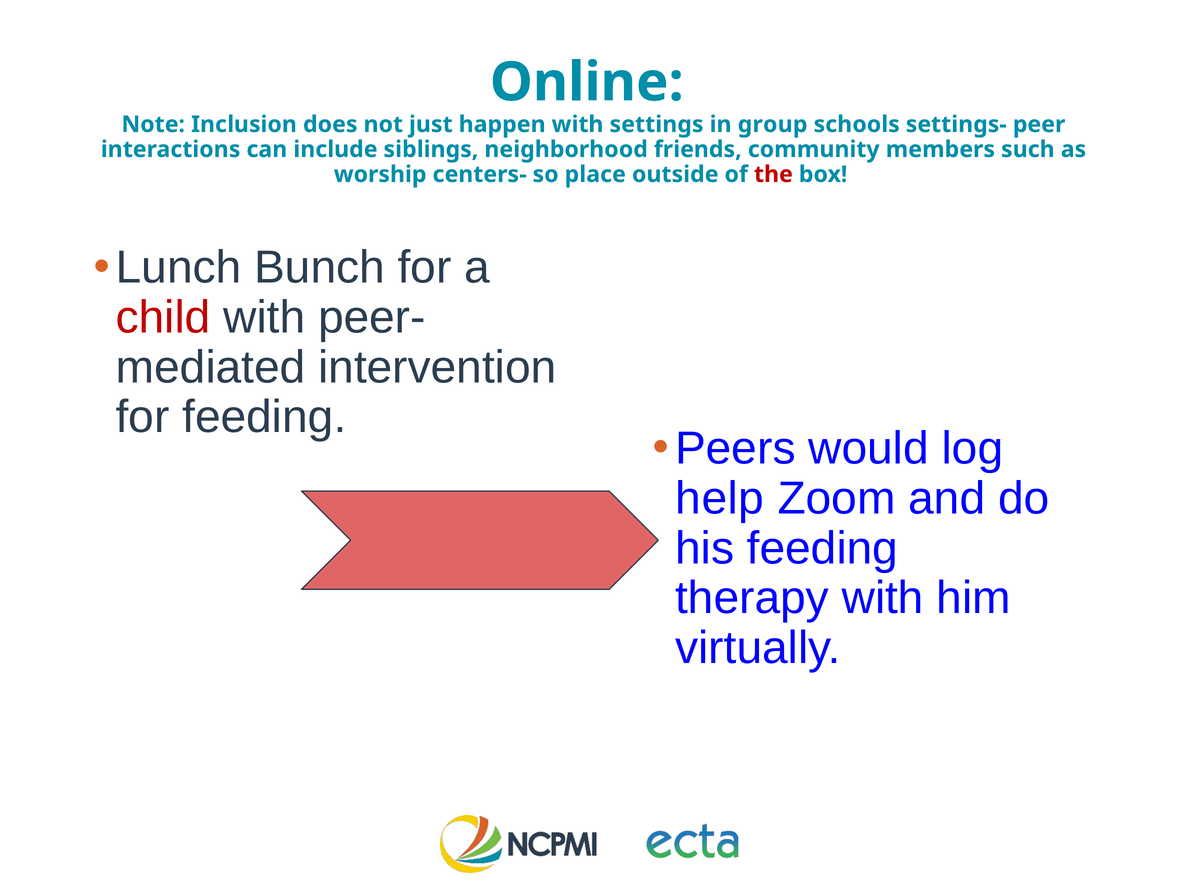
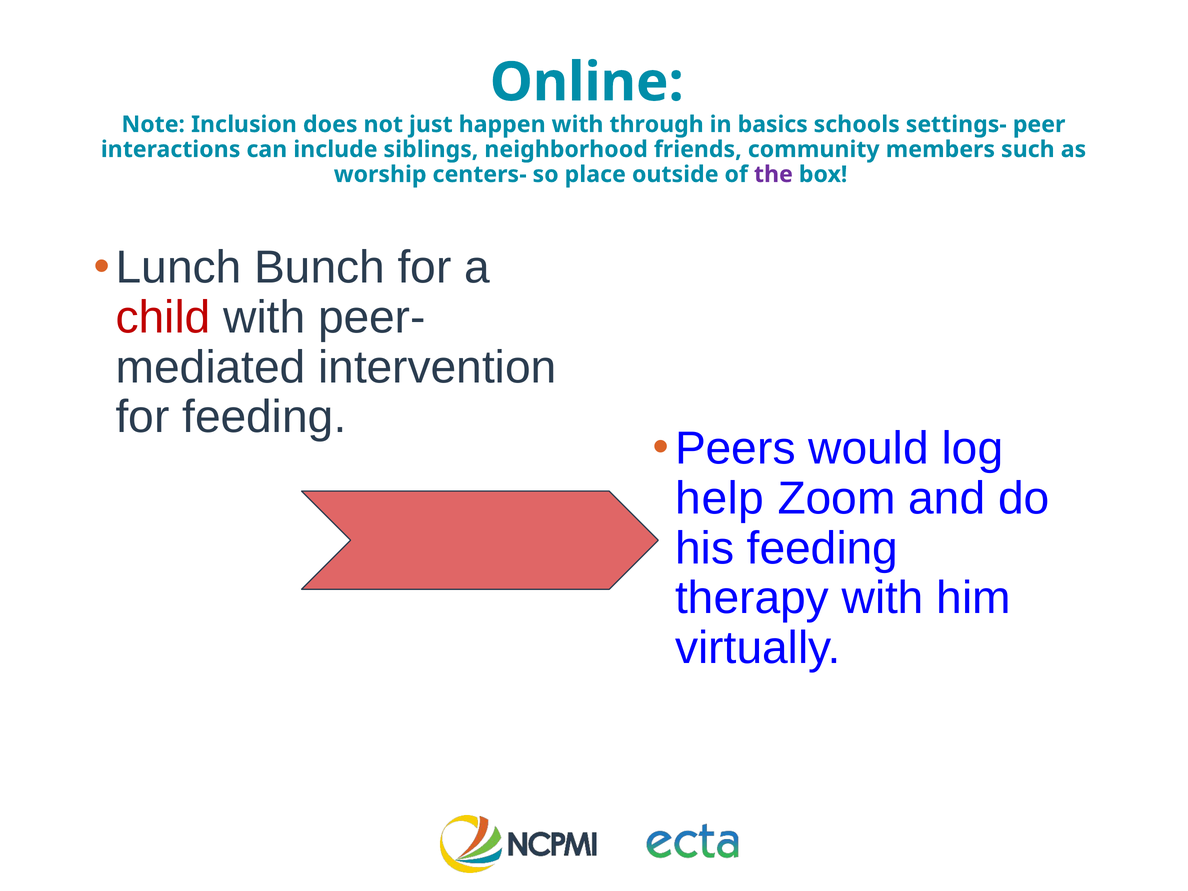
settings: settings -> through
group: group -> basics
the colour: red -> purple
